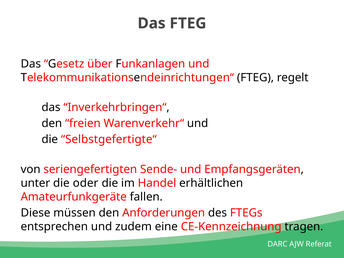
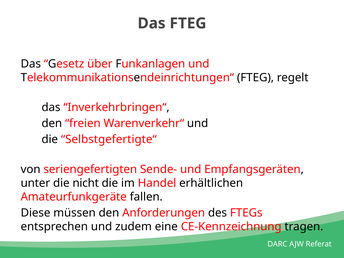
oder: oder -> nicht
